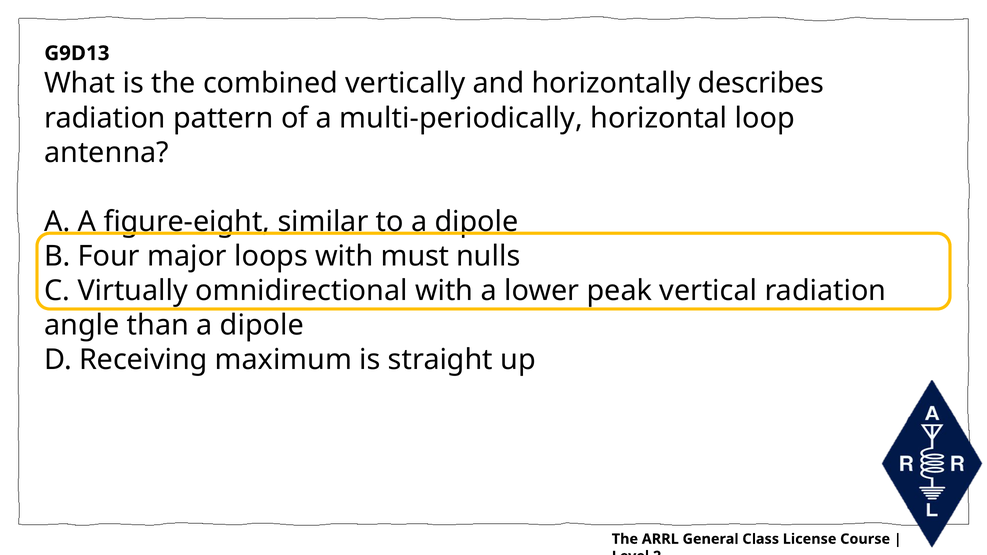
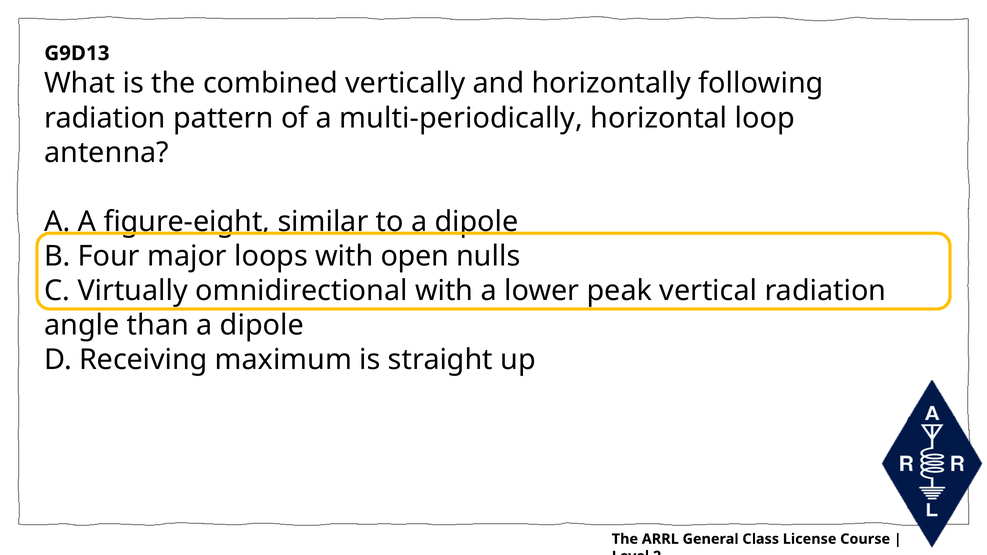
describes: describes -> following
must: must -> open
